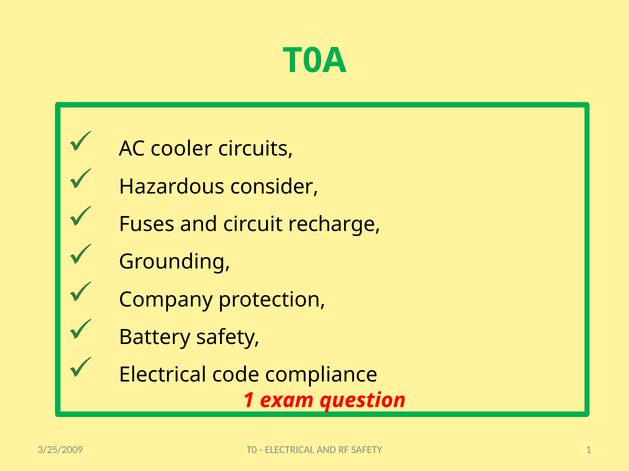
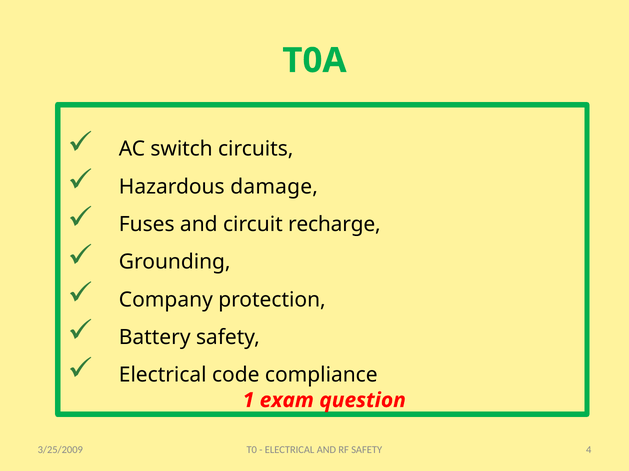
cooler: cooler -> switch
consider: consider -> damage
SAFETY 1: 1 -> 4
